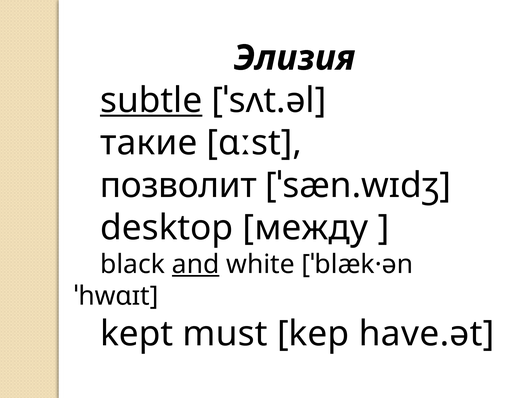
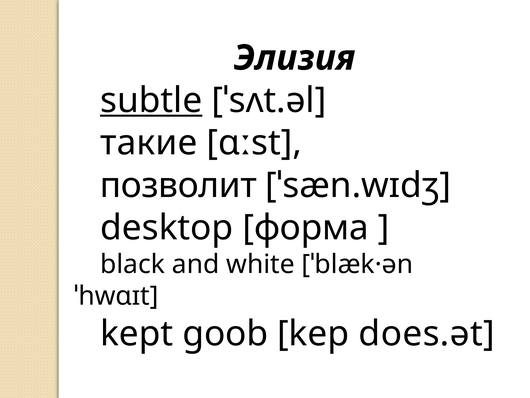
между: между -> форма
and underline: present -> none
must: must -> goob
have.ət: have.ət -> does.ət
